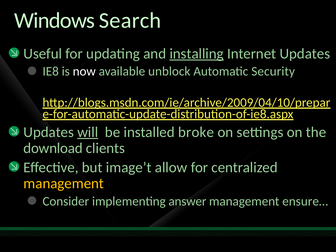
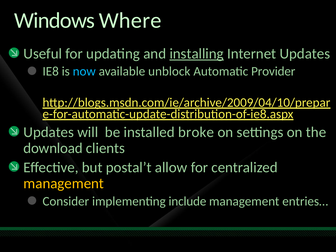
Search: Search -> Where
now colour: white -> light blue
Security: Security -> Provider
will underline: present -> none
image’t: image’t -> postal’t
answer: answer -> include
ensure…: ensure… -> entries…
